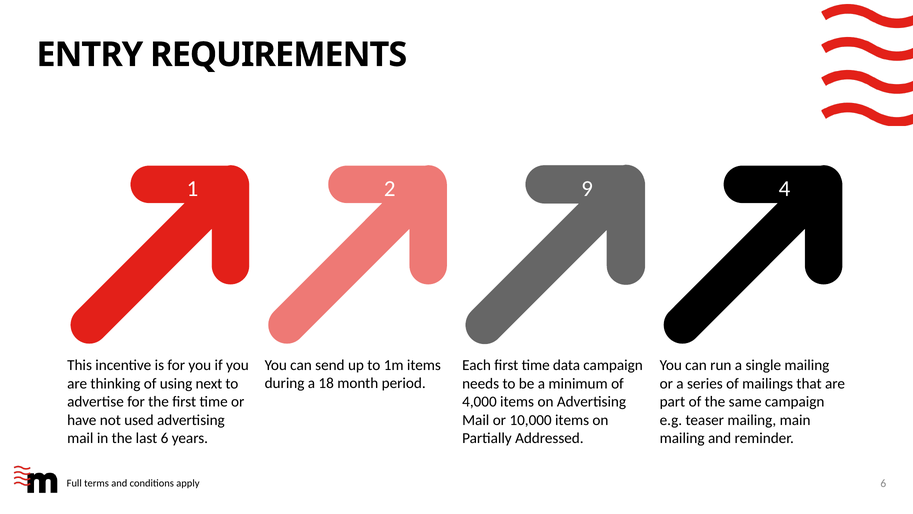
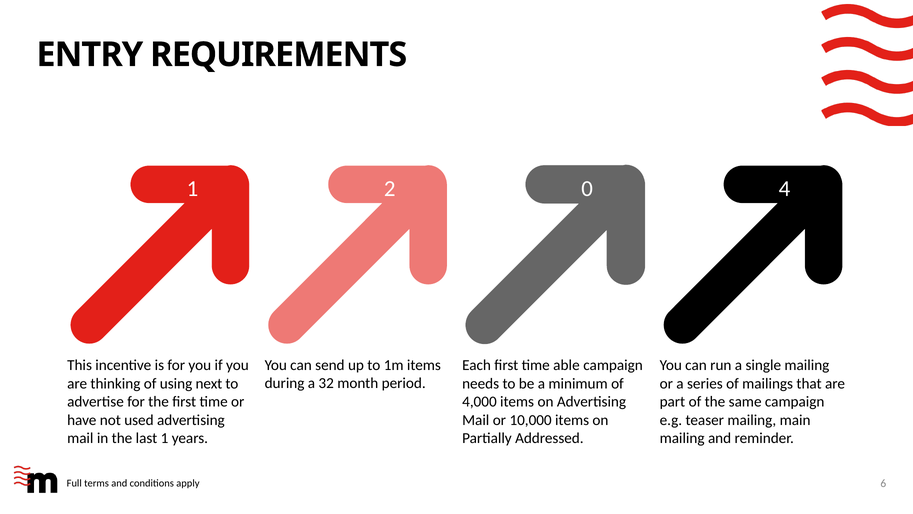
9: 9 -> 0
data: data -> able
18: 18 -> 32
last 6: 6 -> 1
